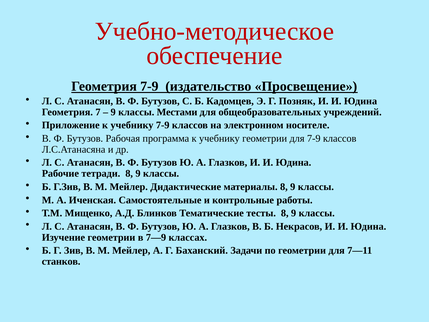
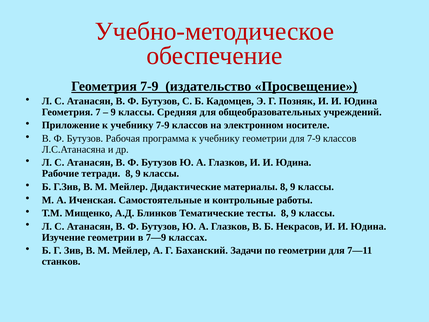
Местами: Местами -> Средняя
